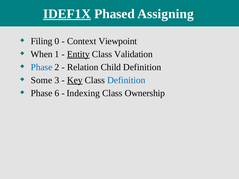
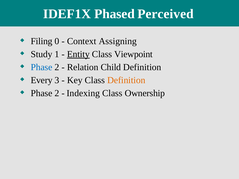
IDEF1X underline: present -> none
Assigning: Assigning -> Perceived
Viewpoint: Viewpoint -> Assigning
When: When -> Study
Validation: Validation -> Viewpoint
Some: Some -> Every
Key underline: present -> none
Definition at (126, 80) colour: blue -> orange
6 at (57, 93): 6 -> 2
